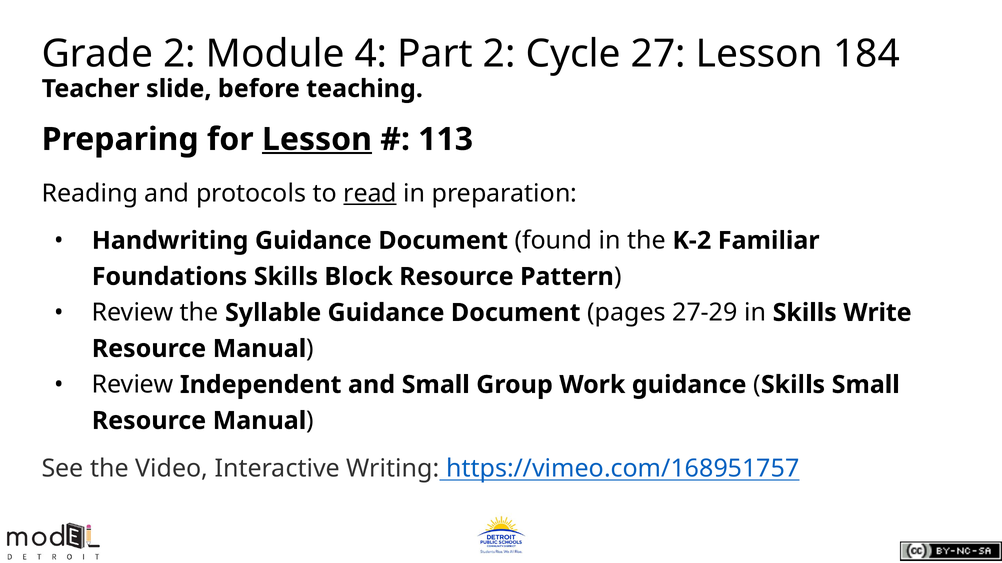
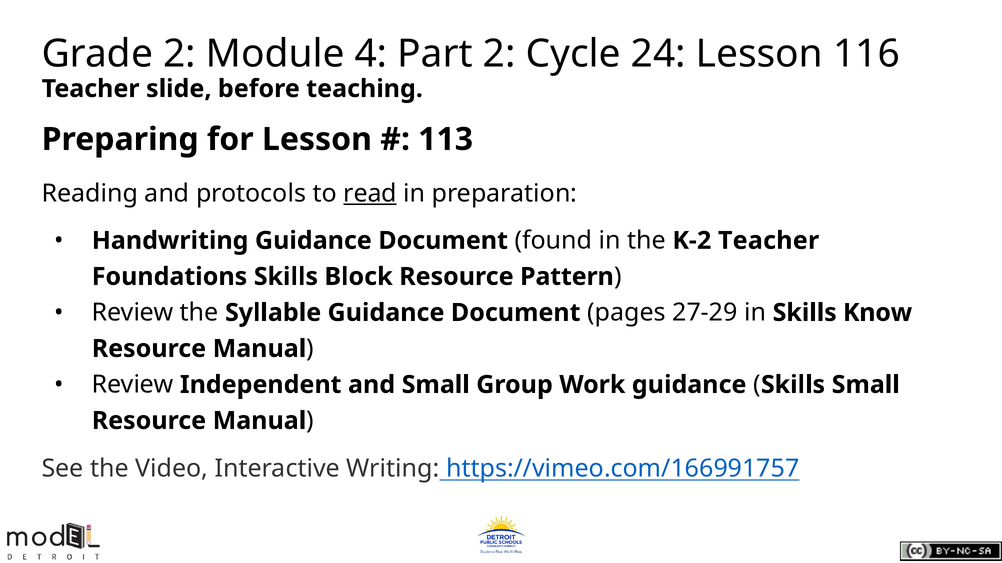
27: 27 -> 24
184: 184 -> 116
Lesson at (317, 140) underline: present -> none
K-2 Familiar: Familiar -> Teacher
Write: Write -> Know
https://vimeo.com/168951757: https://vimeo.com/168951757 -> https://vimeo.com/166991757
